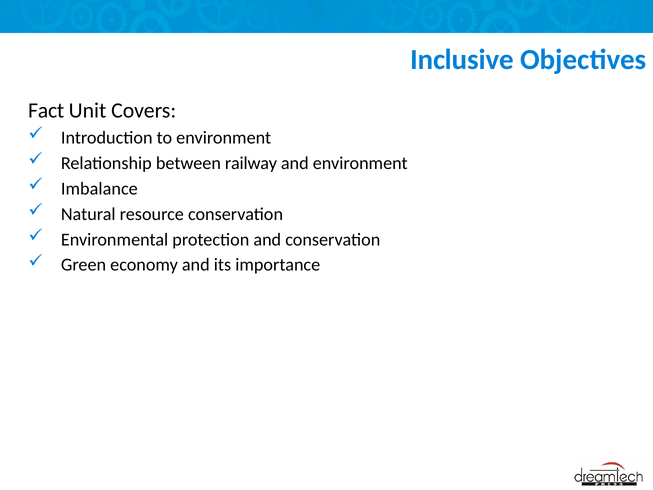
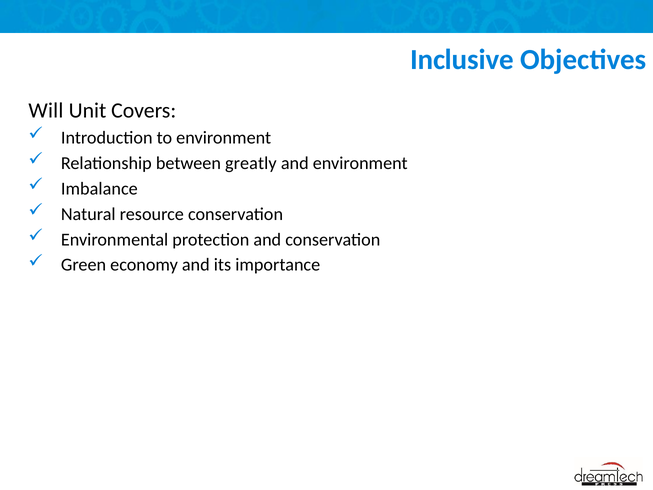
Fact: Fact -> Will
railway: railway -> greatly
